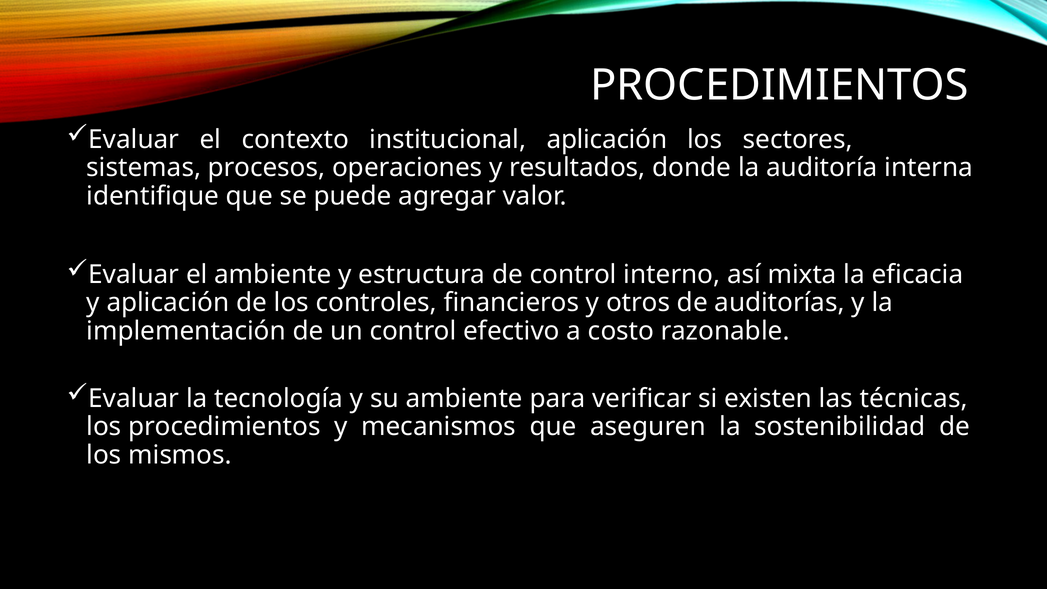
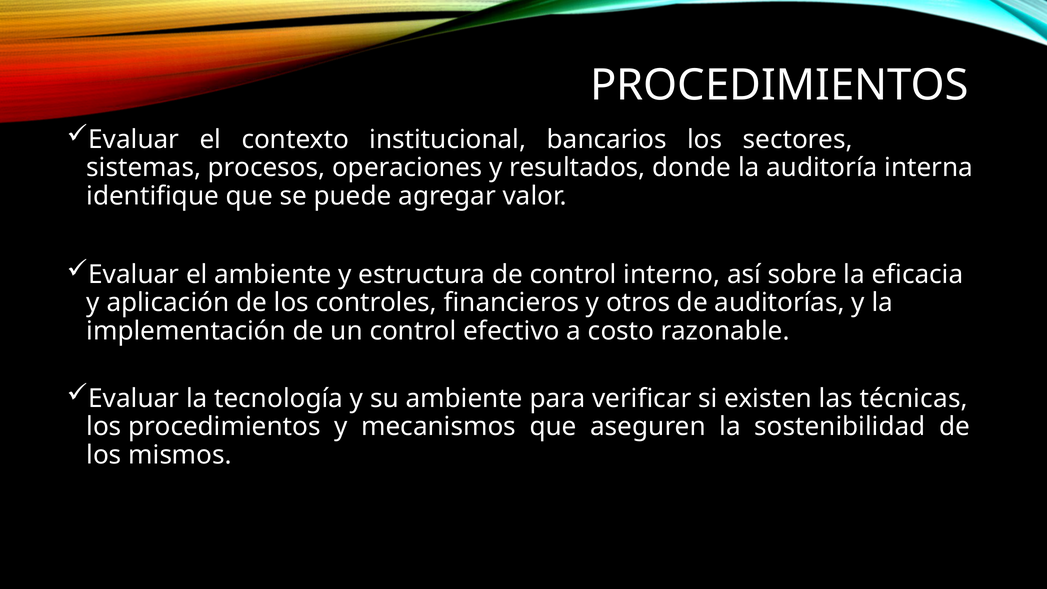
institucional aplicación: aplicación -> bancarios
mixta: mixta -> sobre
